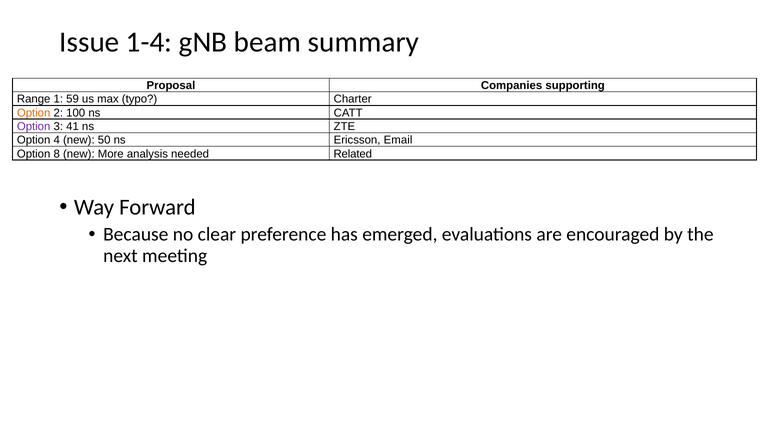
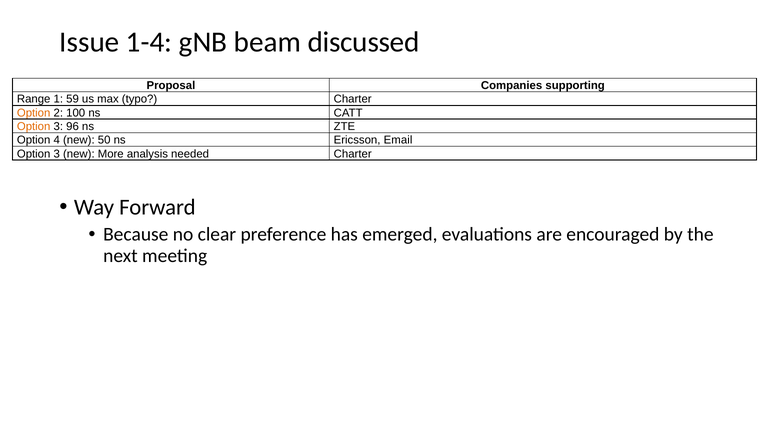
summary: summary -> discussed
Option at (34, 127) colour: purple -> orange
41: 41 -> 96
8 at (57, 154): 8 -> 3
needed Related: Related -> Charter
